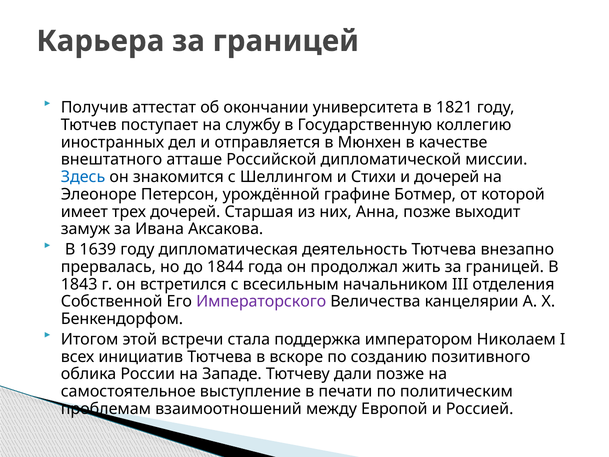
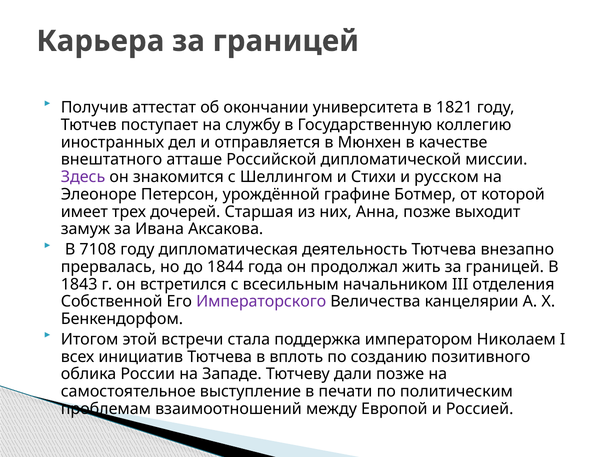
Здесь colour: blue -> purple
и дочерей: дочерей -> русском
1639: 1639 -> 7108
вскоре: вскоре -> вплоть
